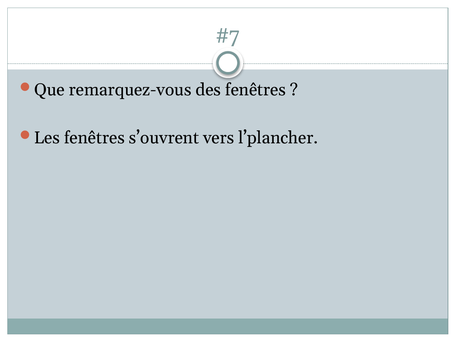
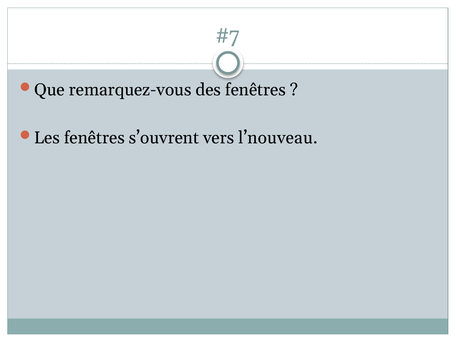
l’plancher: l’plancher -> l’nouveau
